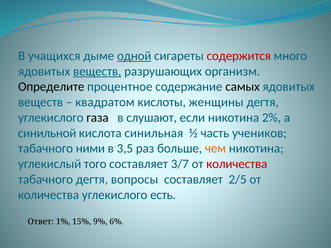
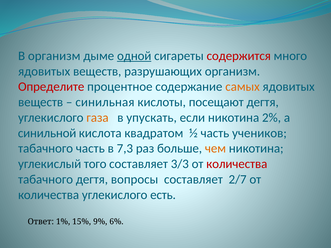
В учащихся: учащихся -> организм
веществ at (97, 71) underline: present -> none
Определите colour: black -> red
самых colour: black -> orange
квадратом: квадратом -> синильная
женщины: женщины -> посещают
газа colour: black -> orange
слушают: слушают -> упускать
синильная: синильная -> квадратом
табачного ними: ними -> часть
3,5: 3,5 -> 7,3
3/7: 3/7 -> 3/3
2/5: 2/5 -> 2/7
